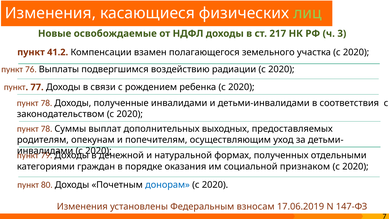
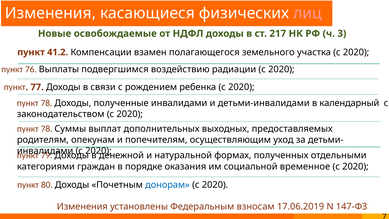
лиц colour: light green -> pink
соответствия: соответствия -> календарный
признаком: признаком -> временное
